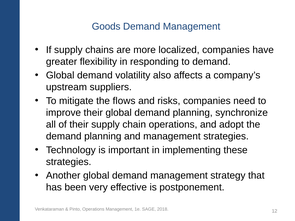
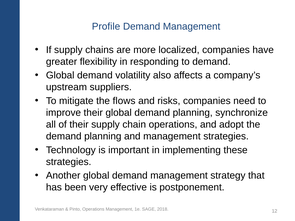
Goods: Goods -> Profile
